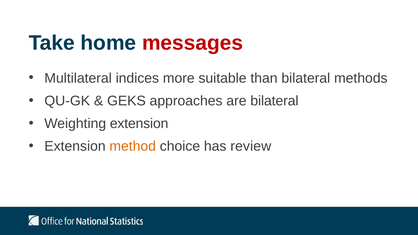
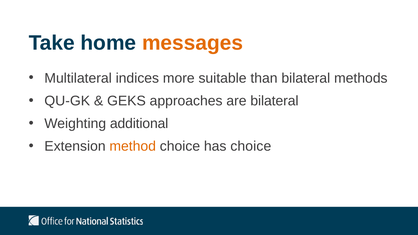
messages colour: red -> orange
Weighting extension: extension -> additional
has review: review -> choice
